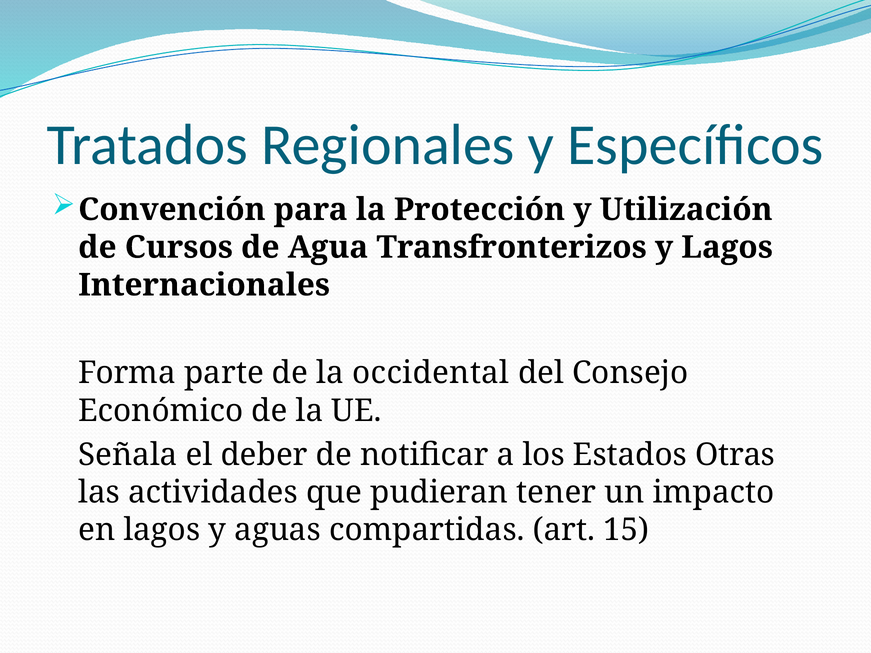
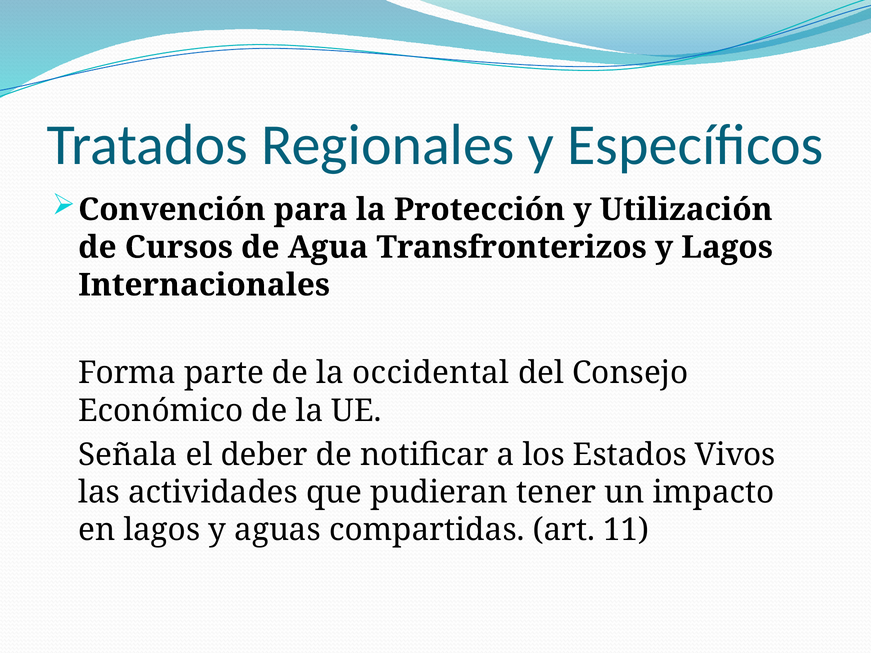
Otras: Otras -> Vivos
15: 15 -> 11
